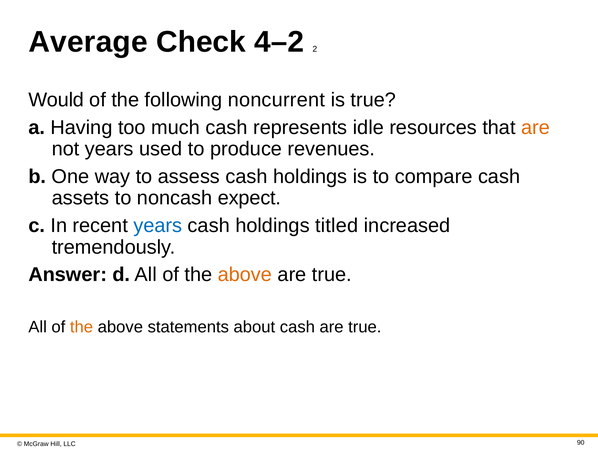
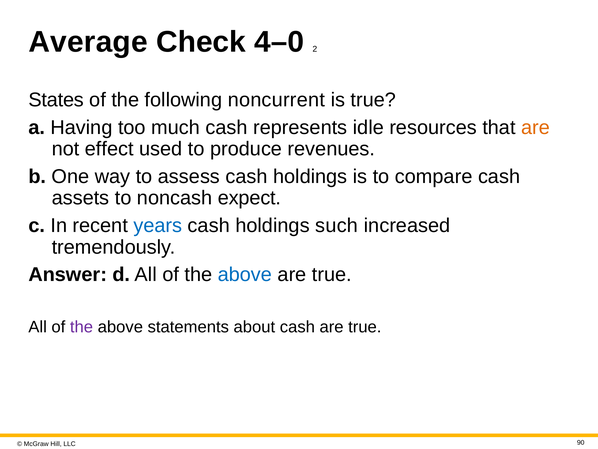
4–2: 4–2 -> 4–0
Would: Would -> States
not years: years -> effect
titled: titled -> such
above at (245, 274) colour: orange -> blue
the at (81, 326) colour: orange -> purple
